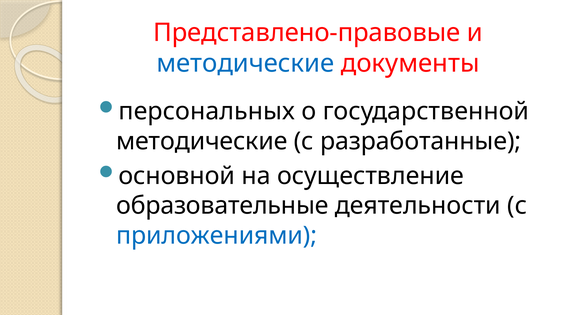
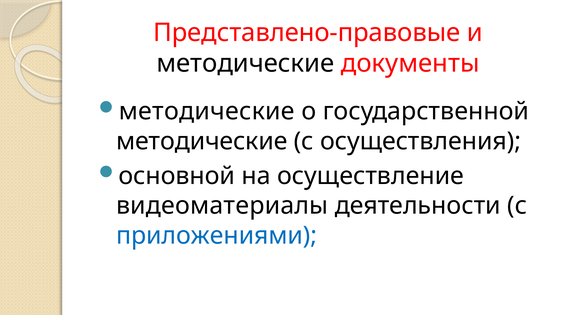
методические at (245, 63) colour: blue -> black
персональных at (207, 112): персональных -> методические
разработанные: разработанные -> осуществления
образовательные: образовательные -> видеоматериалы
